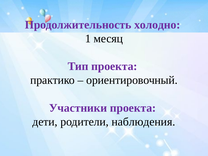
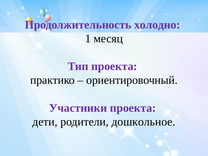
наблюдения: наблюдения -> дошкольное
